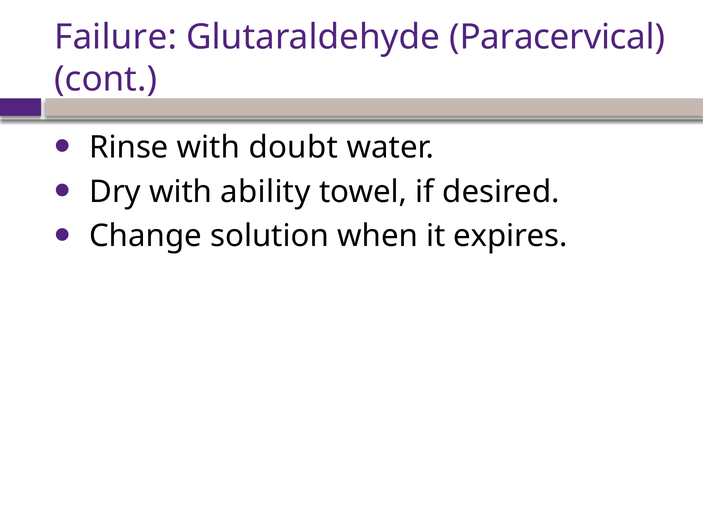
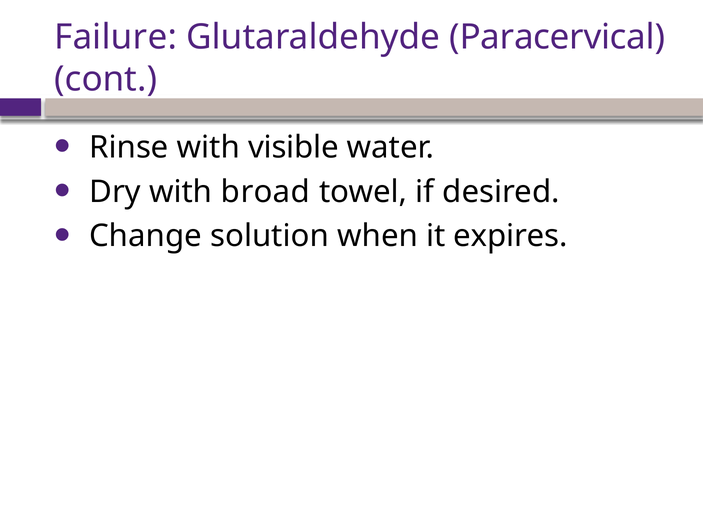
doubt: doubt -> visible
ability: ability -> broad
